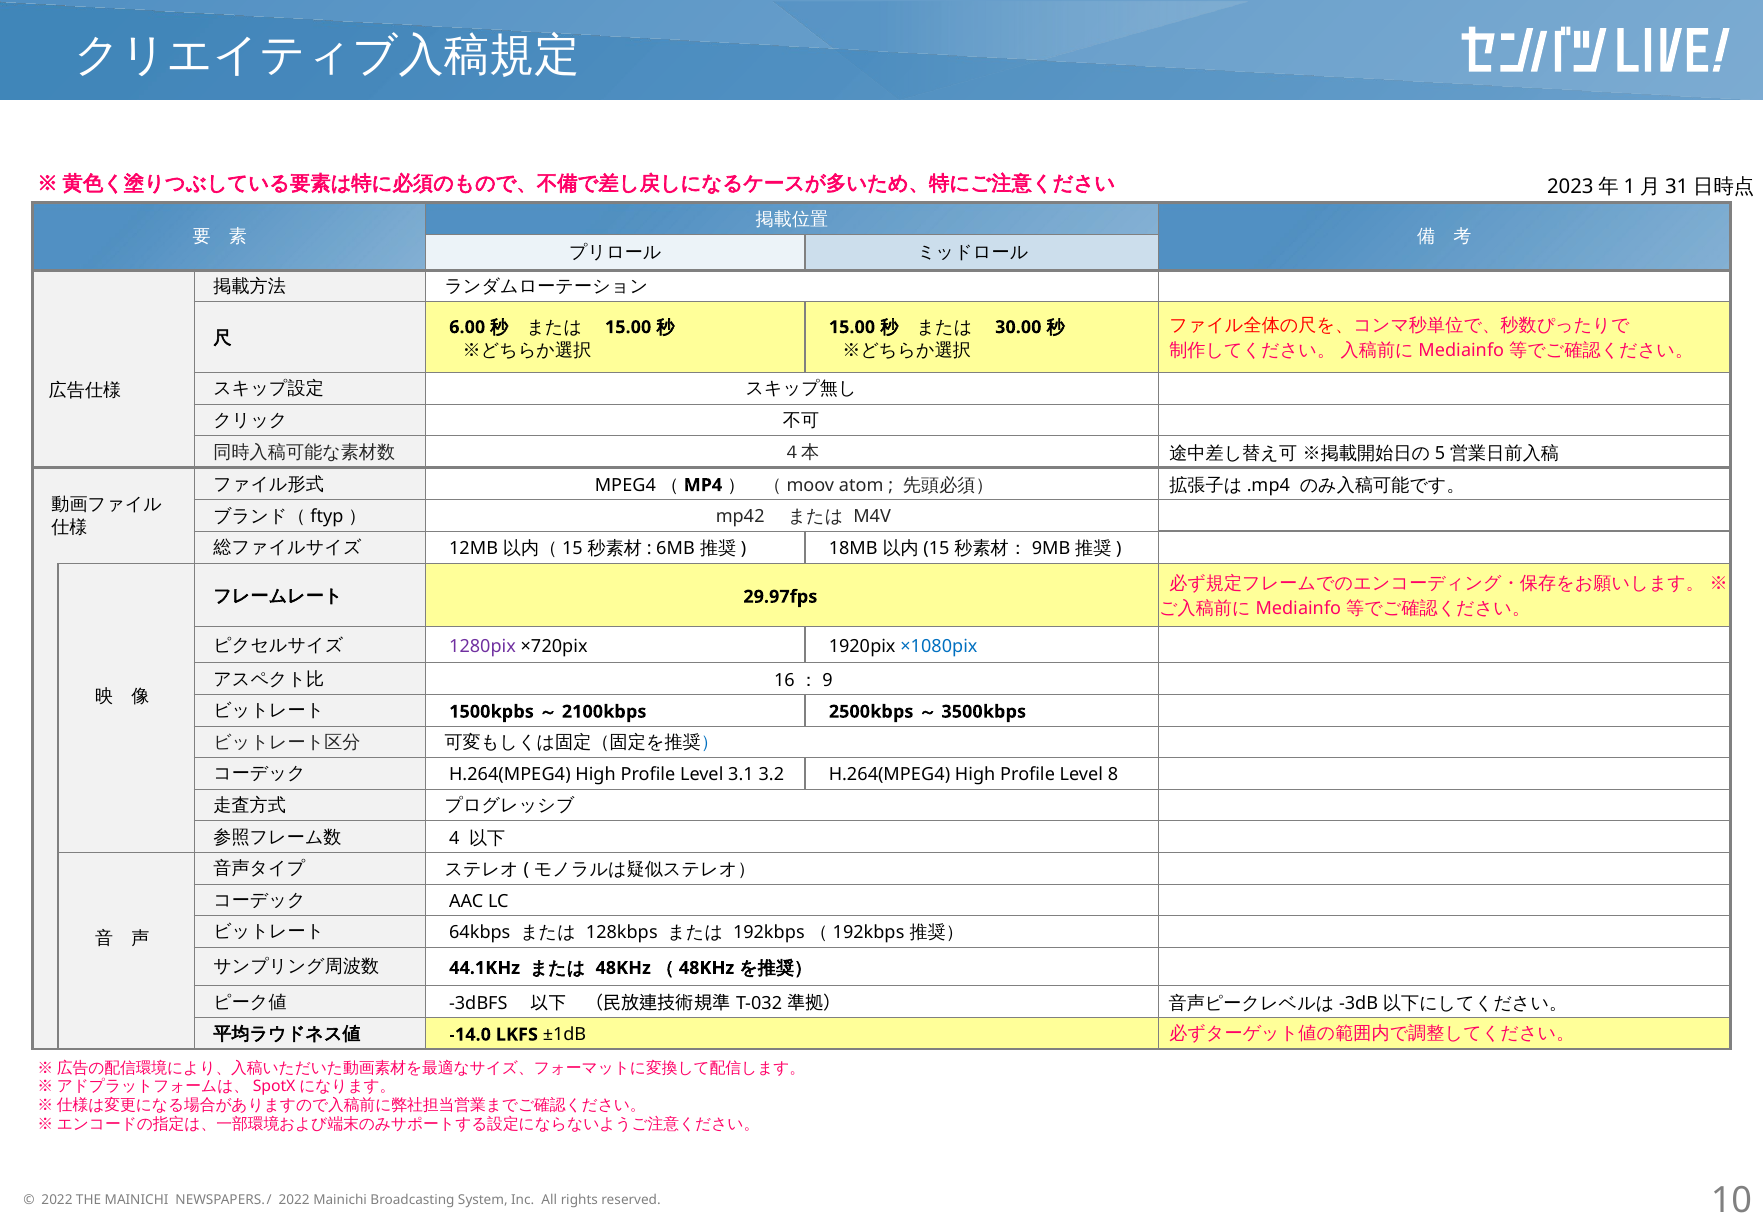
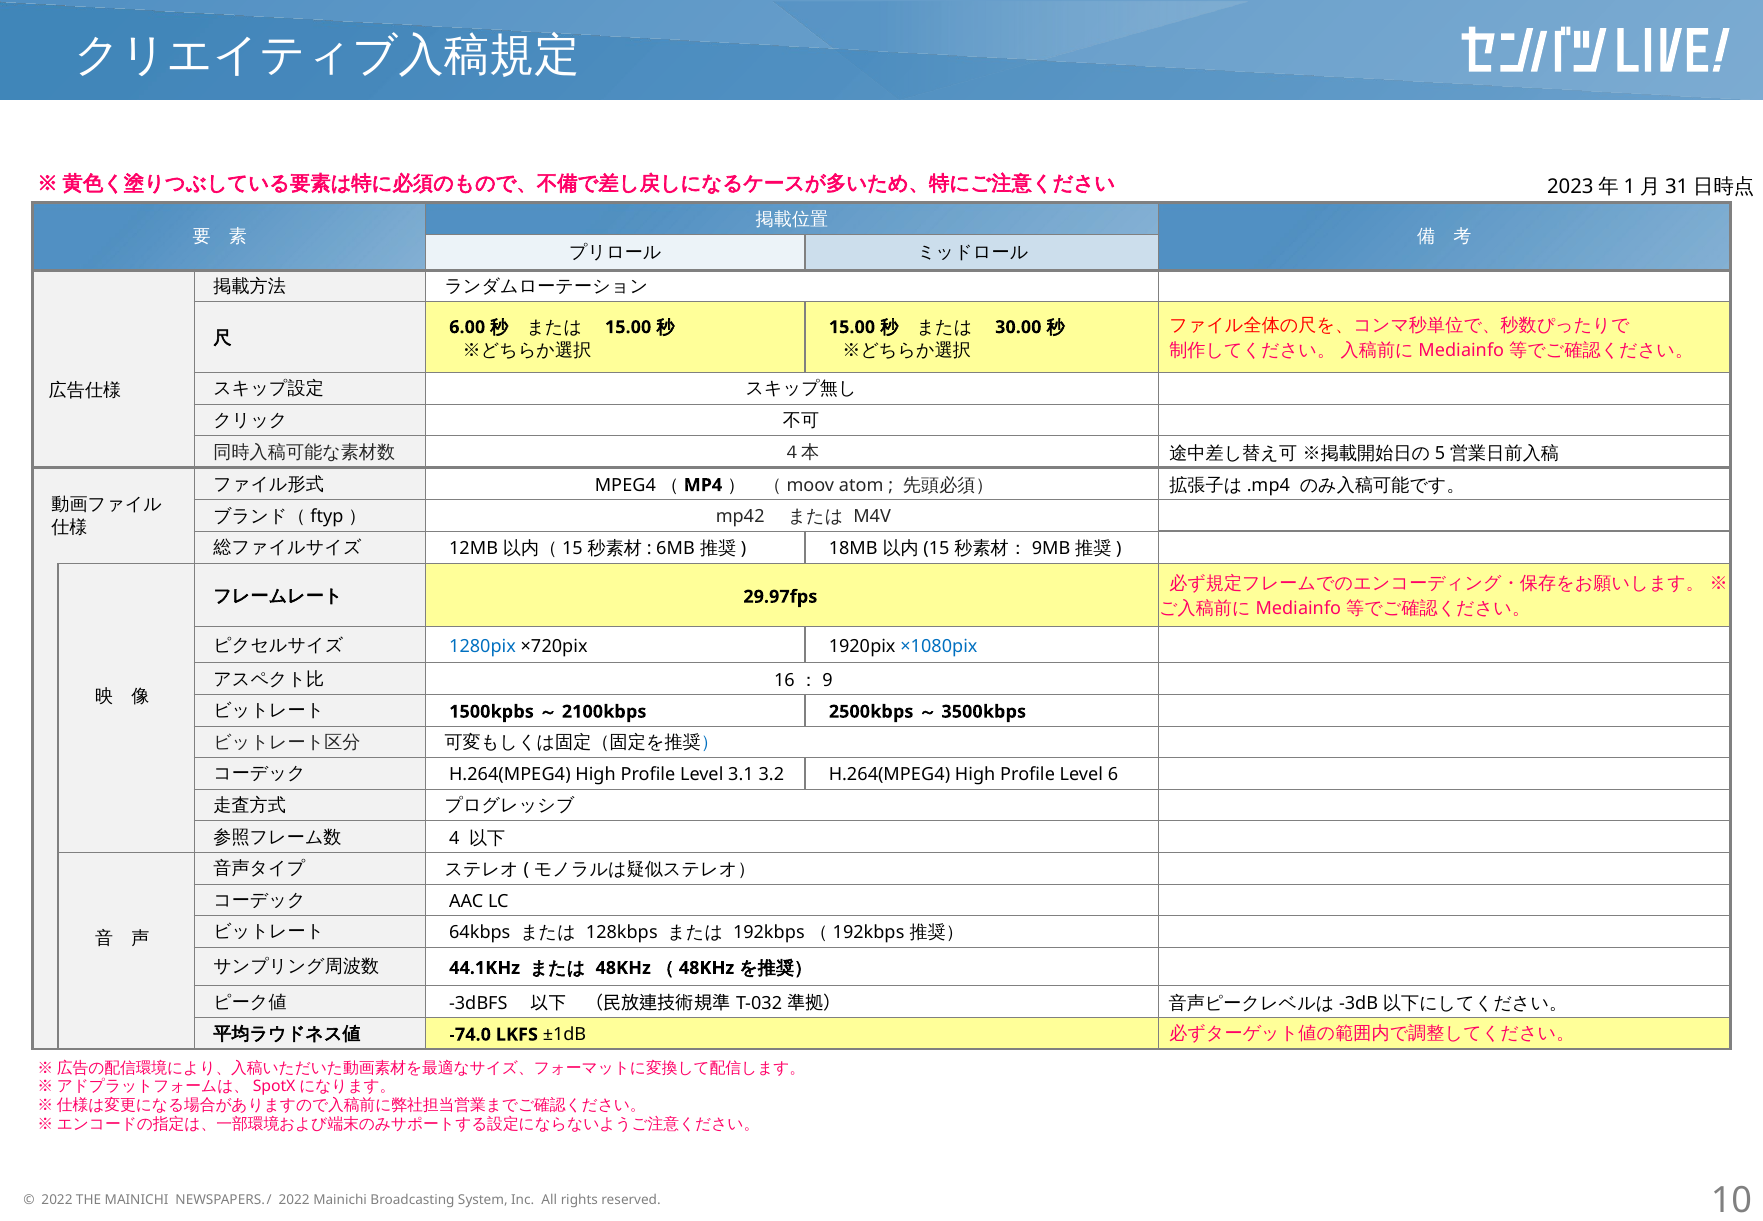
1280pix colour: purple -> blue
8: 8 -> 6
-14.0: -14.0 -> -74.0
